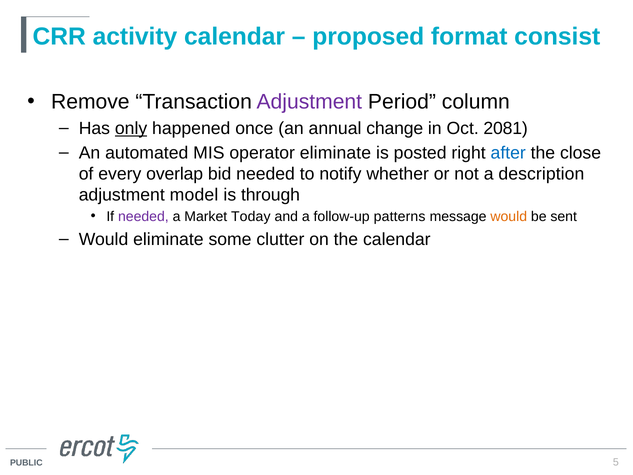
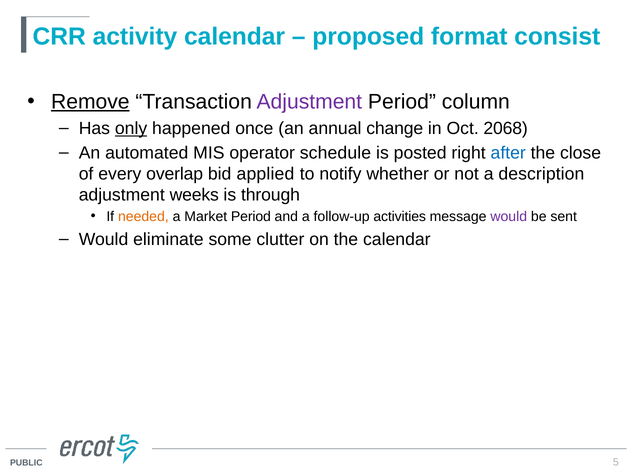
Remove underline: none -> present
2081: 2081 -> 2068
operator eliminate: eliminate -> schedule
bid needed: needed -> applied
model: model -> weeks
needed at (143, 217) colour: purple -> orange
Market Today: Today -> Period
patterns: patterns -> activities
would at (509, 217) colour: orange -> purple
